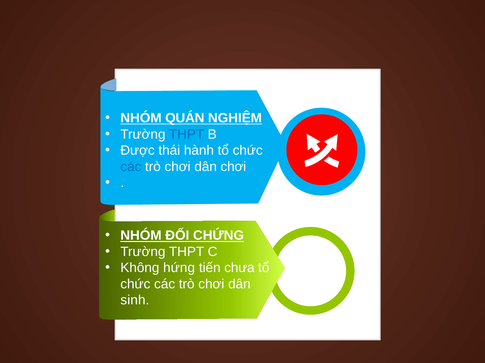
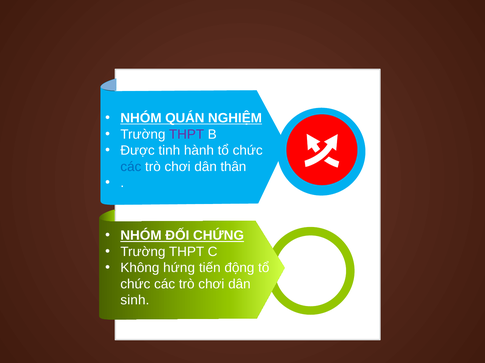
THPT at (187, 135) colour: blue -> purple
thái: thái -> tinh
dân chơi: chơi -> thân
chưa: chưa -> động
